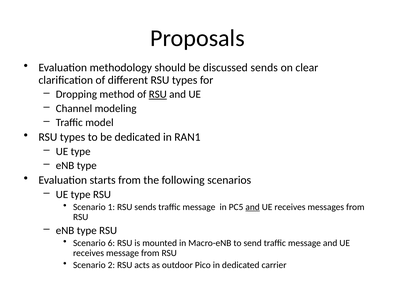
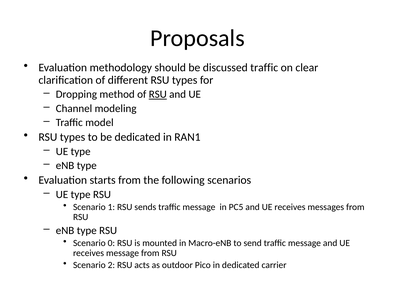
discussed sends: sends -> traffic
and at (253, 207) underline: present -> none
6: 6 -> 0
